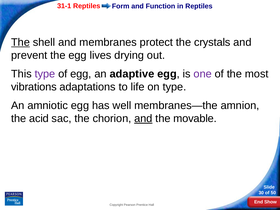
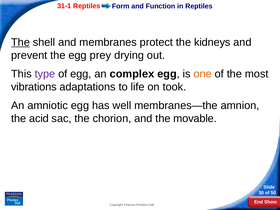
crystals: crystals -> kidneys
lives: lives -> prey
adaptive: adaptive -> complex
one colour: purple -> orange
on type: type -> took
and at (143, 119) underline: present -> none
